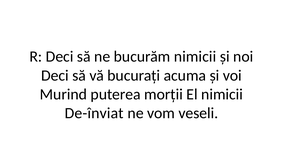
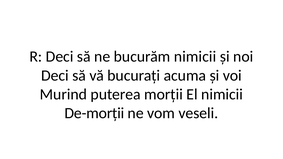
De-înviat: De-înviat -> De-morții
